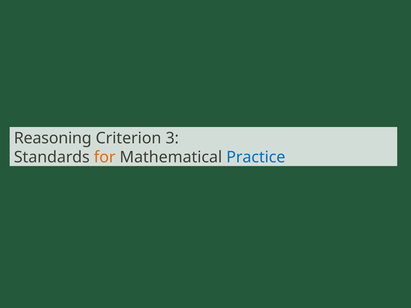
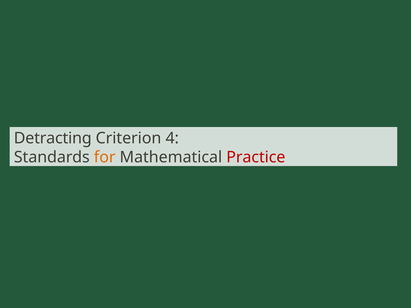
Reasoning: Reasoning -> Detracting
3: 3 -> 4
Practice colour: blue -> red
